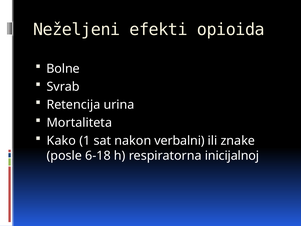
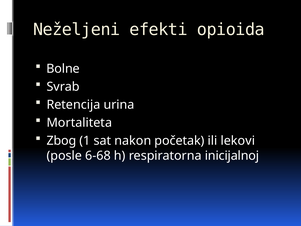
Kako: Kako -> Zbog
verbalni: verbalni -> početak
znake: znake -> lekovi
6-18: 6-18 -> 6-68
